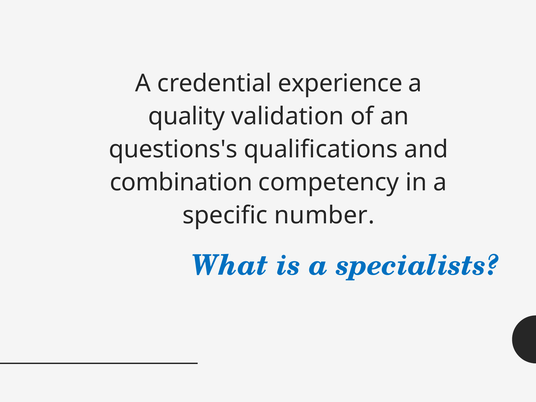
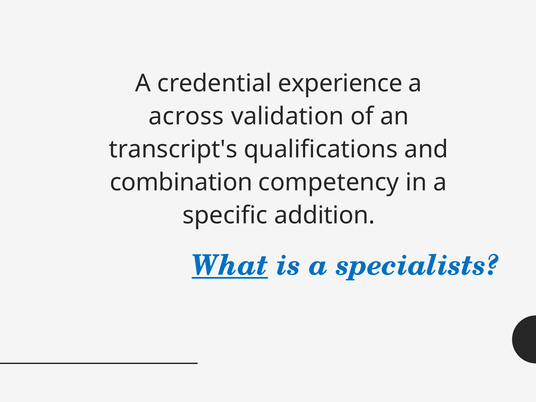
quality: quality -> across
questions's: questions's -> transcript's
number: number -> addition
What underline: none -> present
